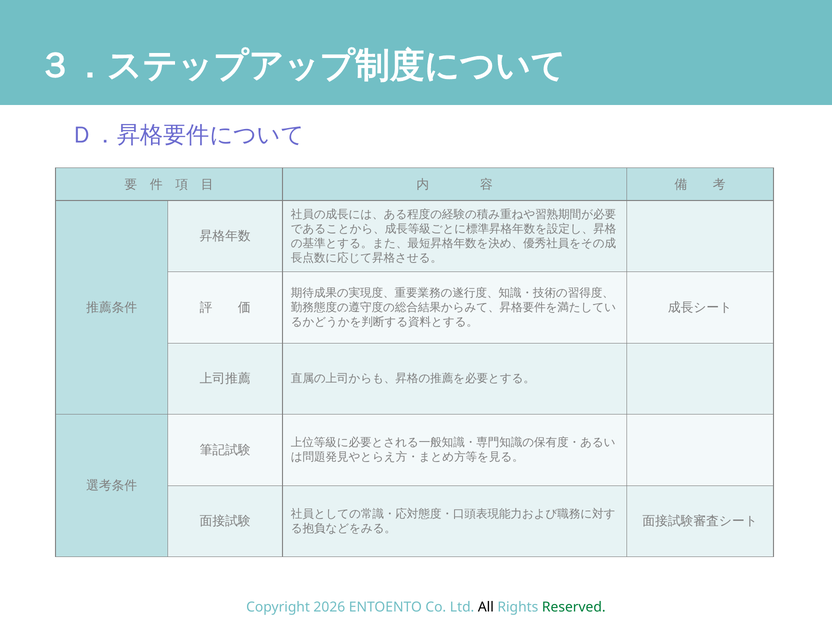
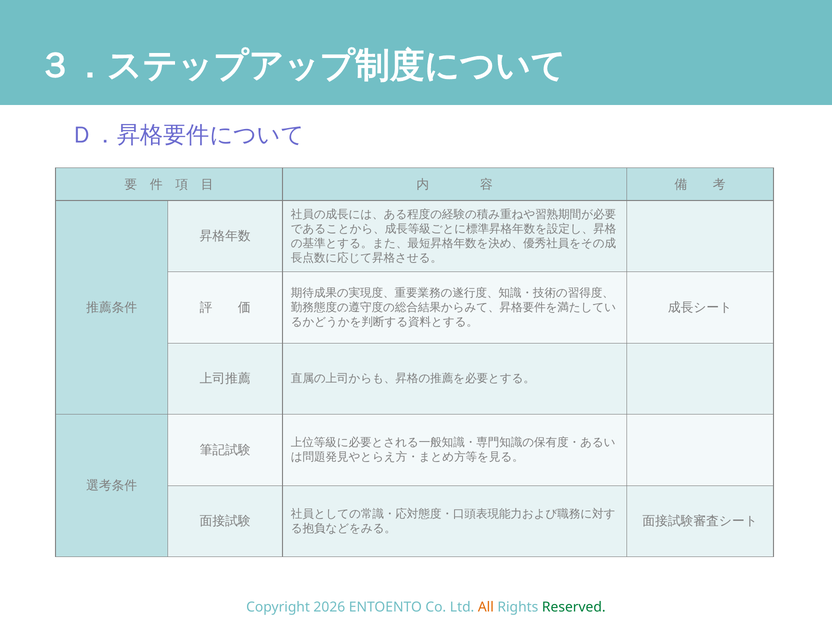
All colour: black -> orange
